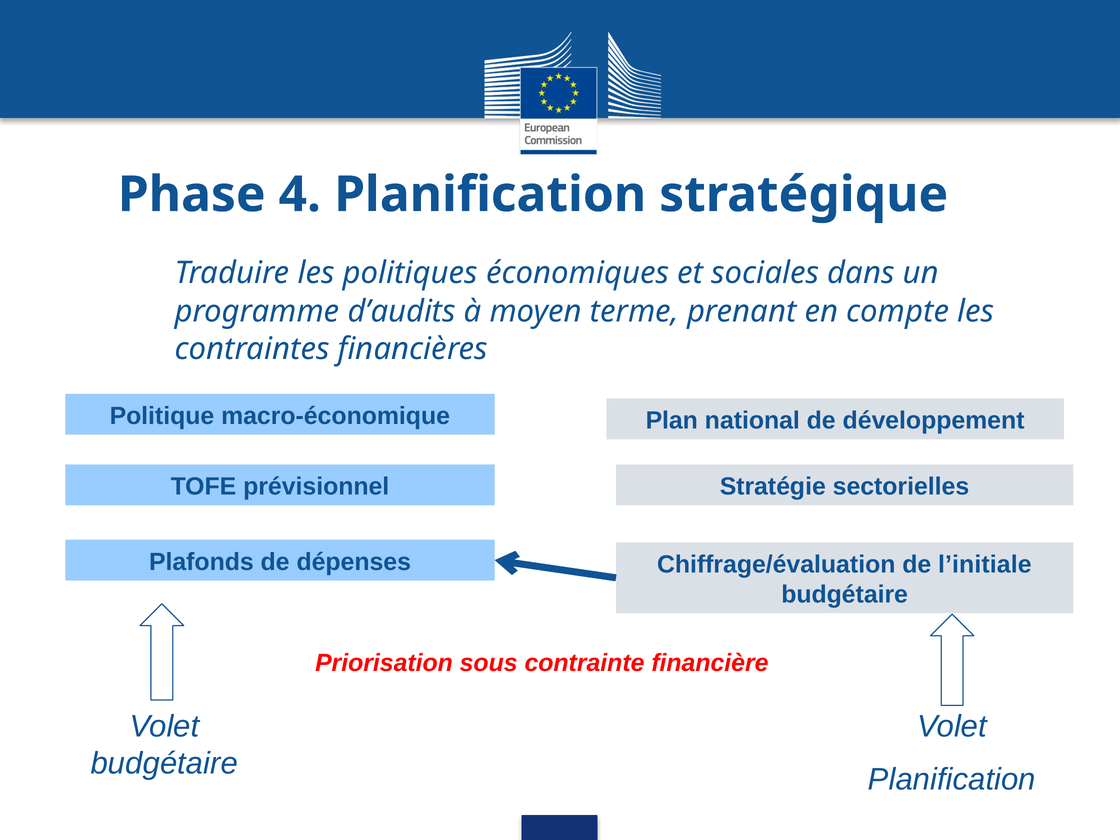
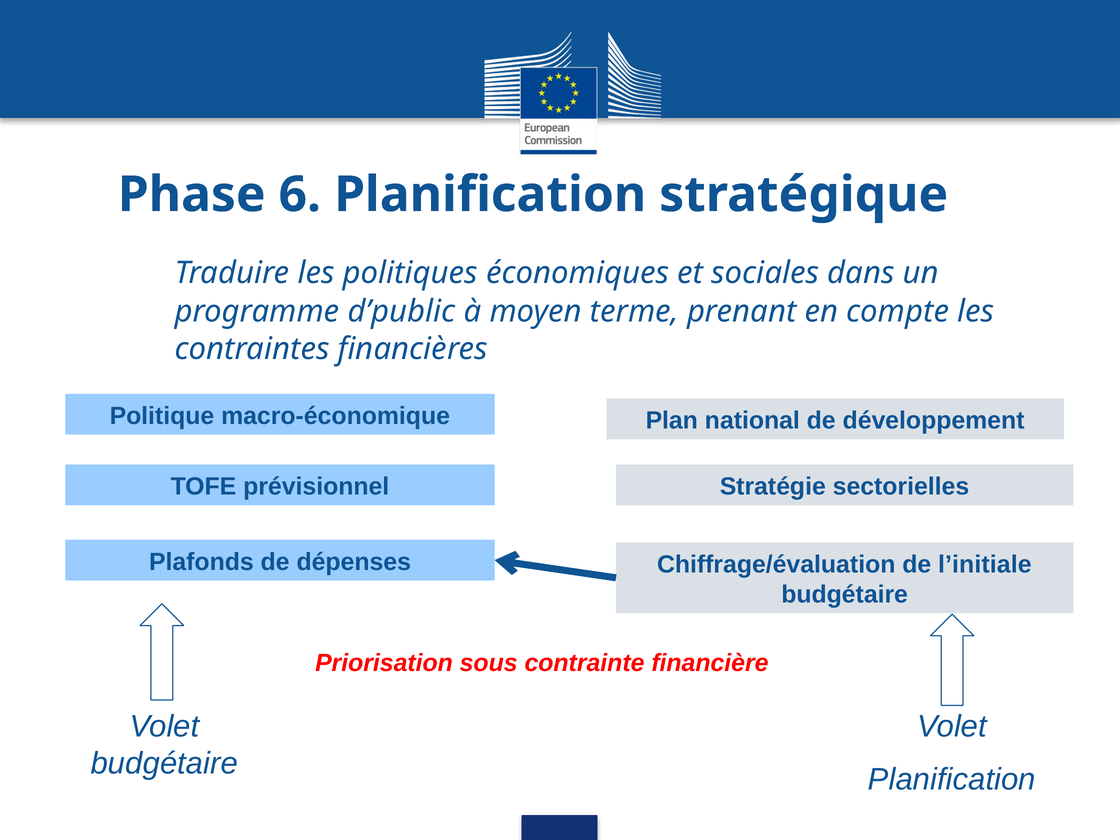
4: 4 -> 6
d’audits: d’audits -> d’public
